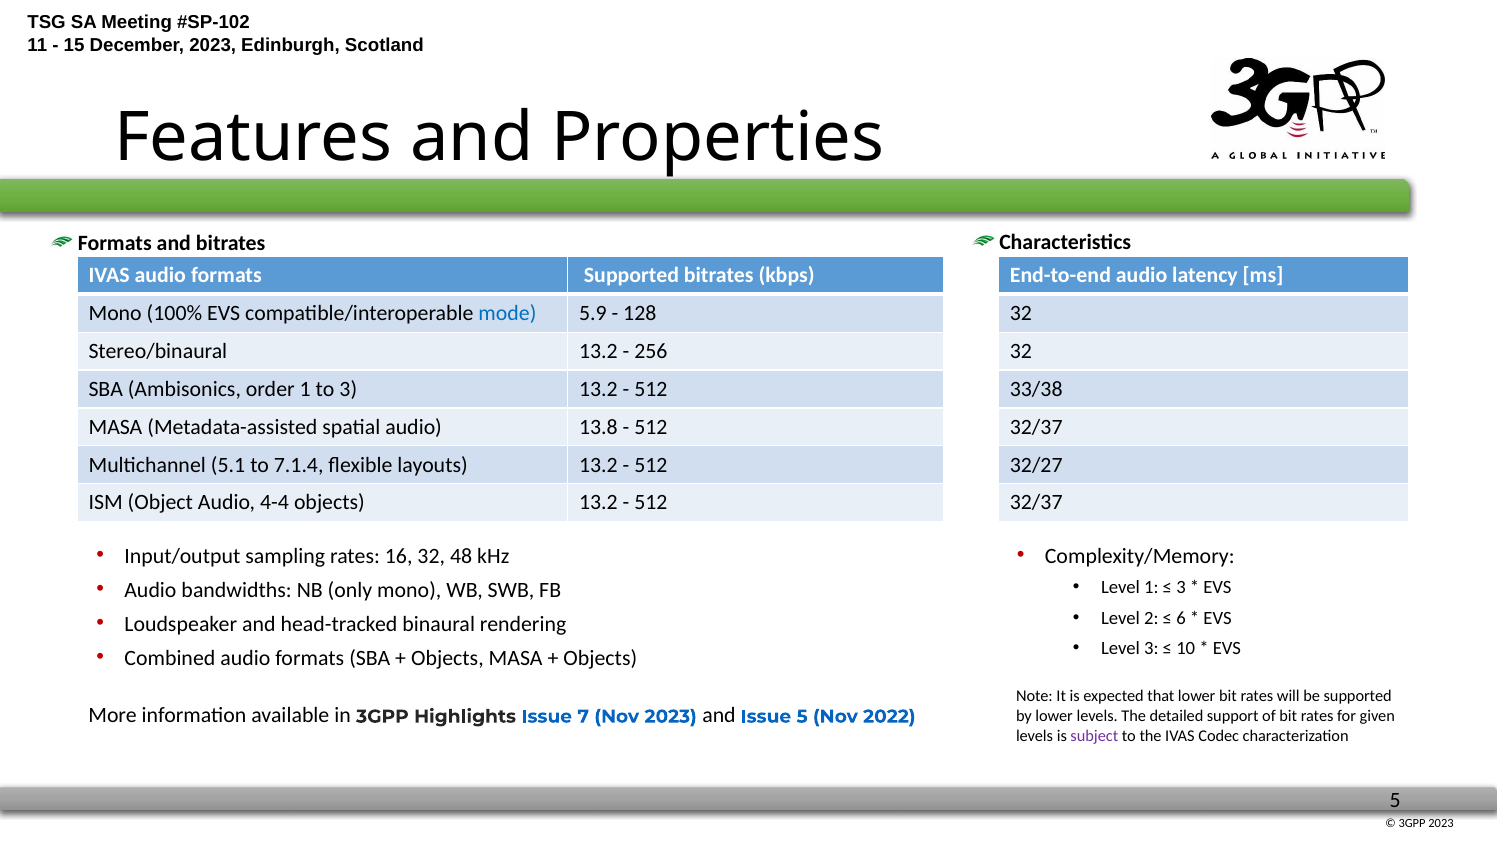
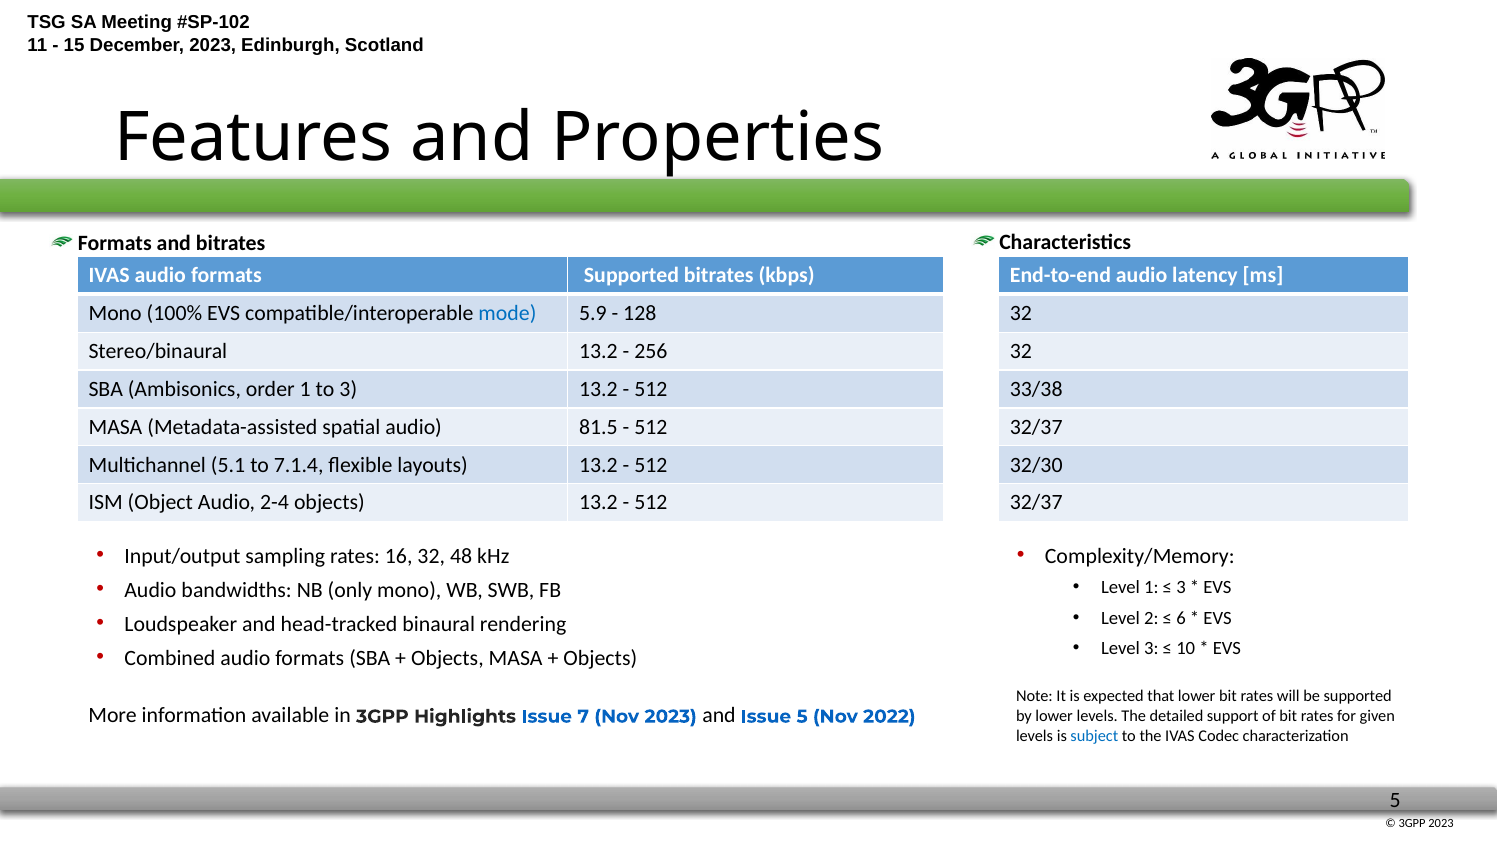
13.8: 13.8 -> 81.5
32/27: 32/27 -> 32/30
4-4: 4-4 -> 2-4
subject colour: purple -> blue
